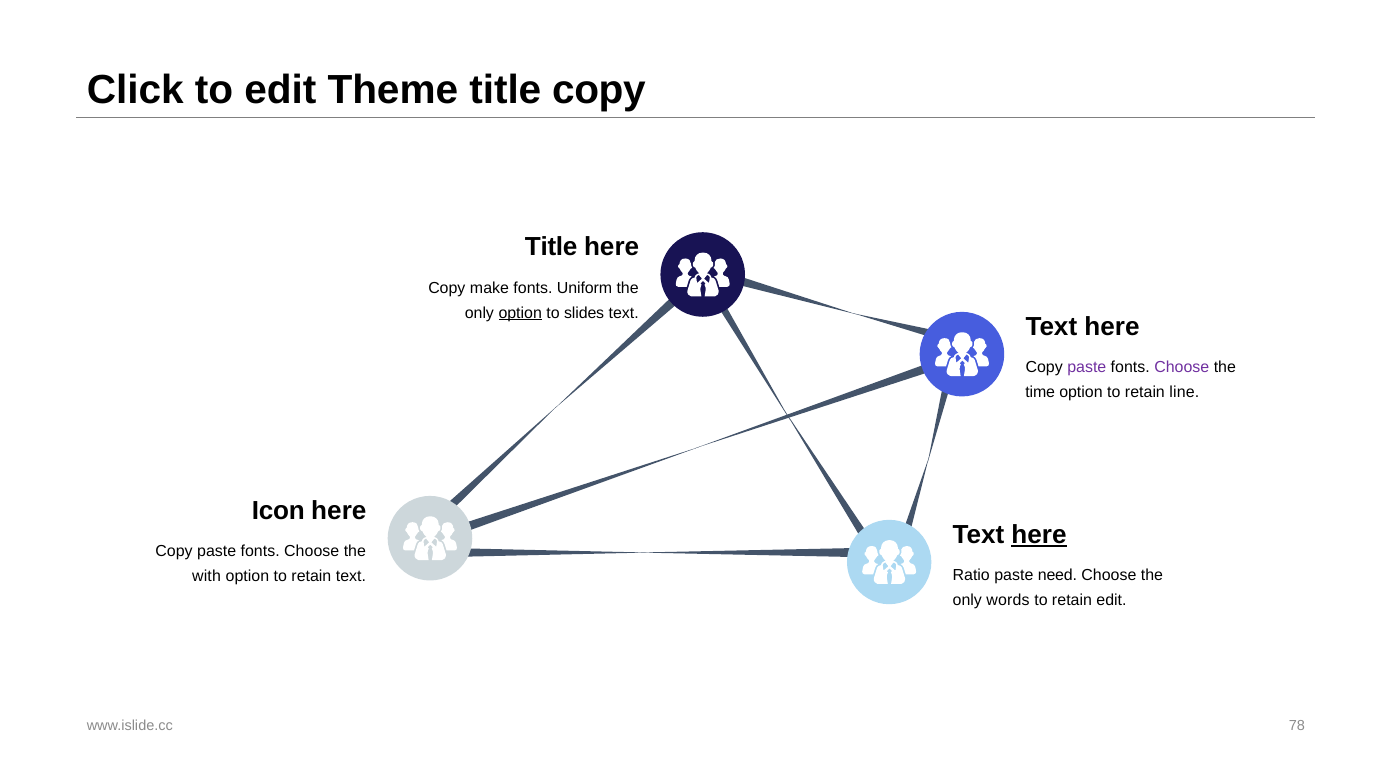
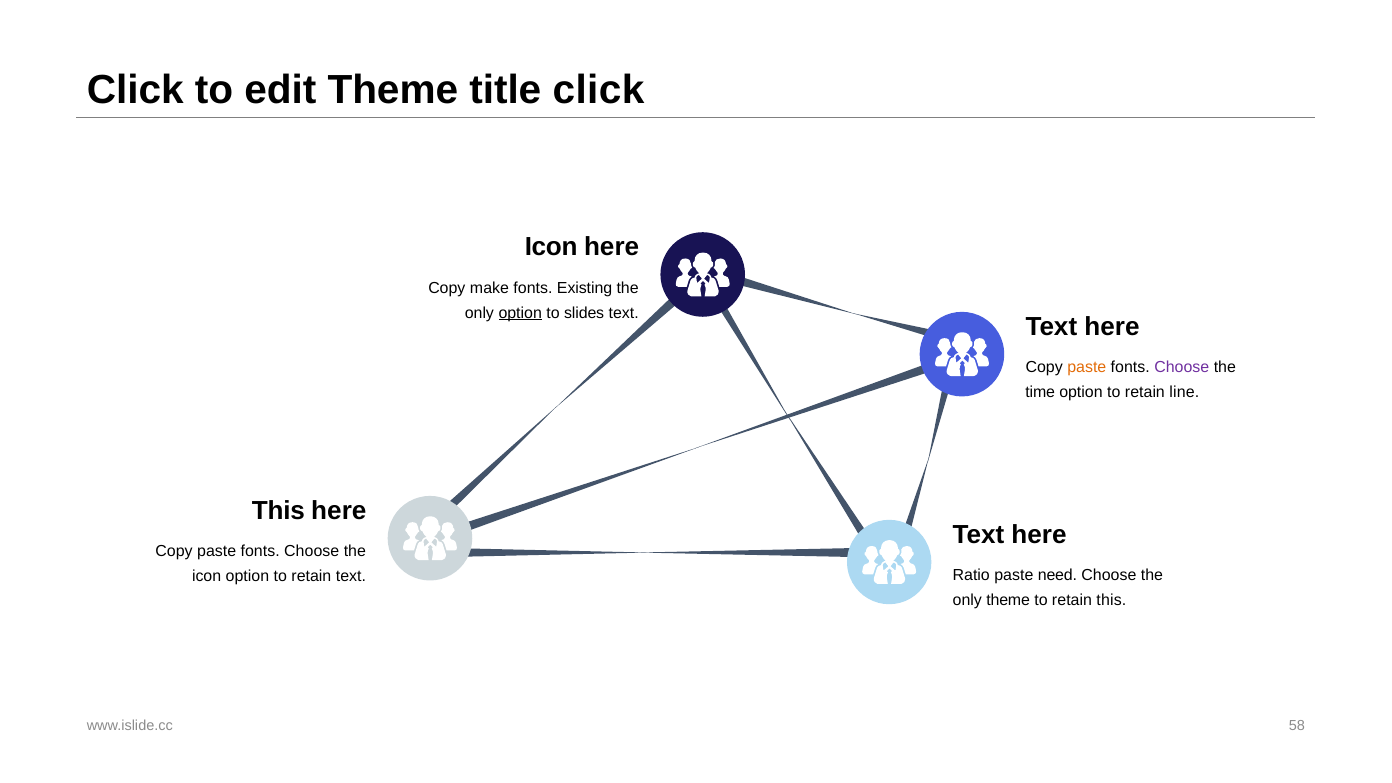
title copy: copy -> click
Title at (551, 247): Title -> Icon
Uniform: Uniform -> Existing
paste at (1087, 368) colour: purple -> orange
Icon at (278, 511): Icon -> This
here at (1039, 535) underline: present -> none
with at (207, 577): with -> icon
only words: words -> theme
retain edit: edit -> this
78: 78 -> 58
